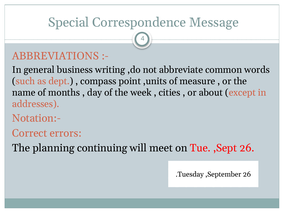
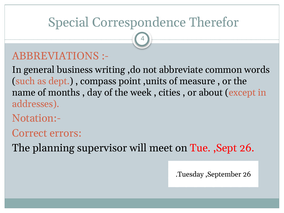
Message: Message -> Therefor
continuing: continuing -> supervisor
